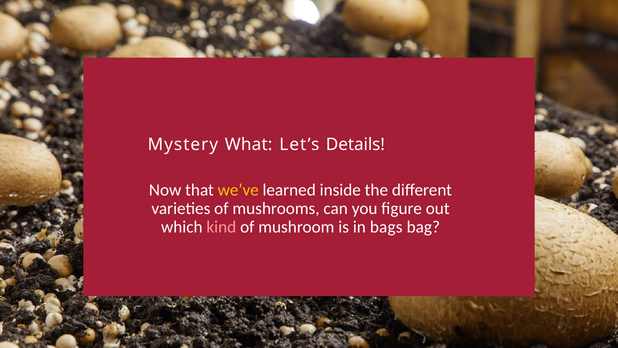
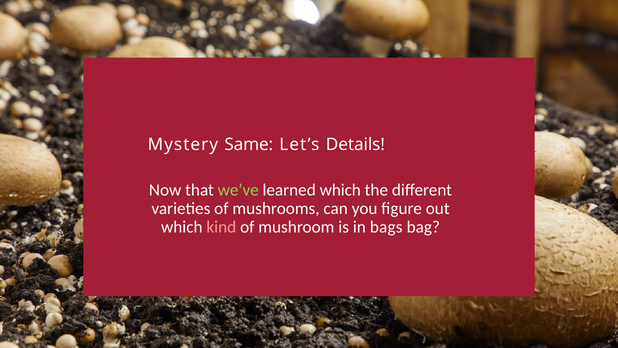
What: What -> Same
we’ve colour: yellow -> light green
learned inside: inside -> which
